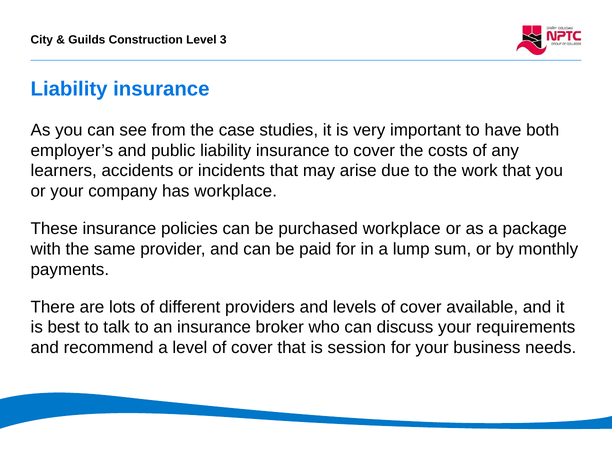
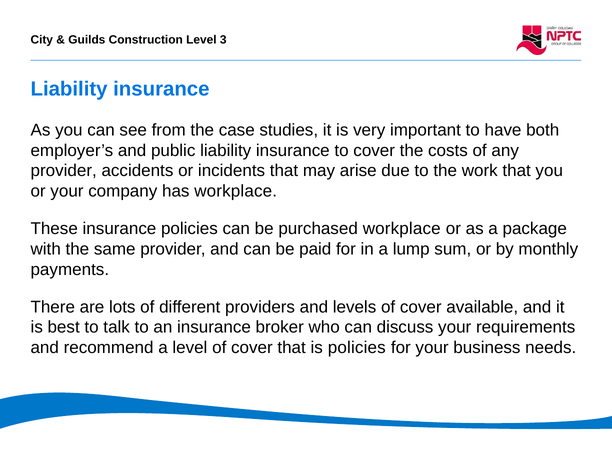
learners at (64, 171): learners -> provider
is session: session -> policies
